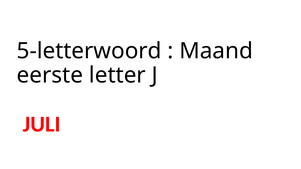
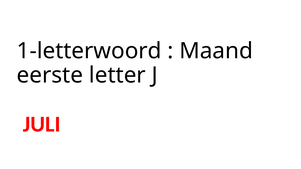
5-letterwoord: 5-letterwoord -> 1-letterwoord
